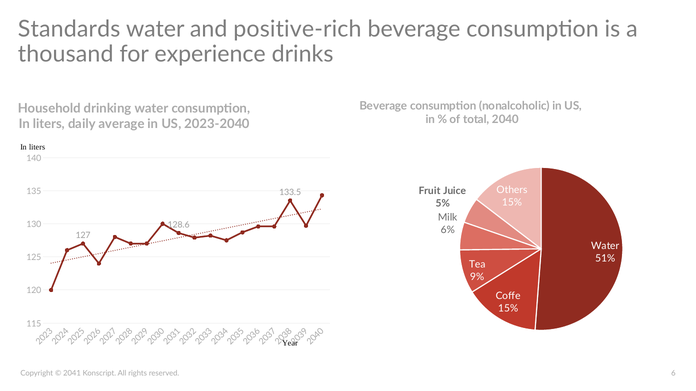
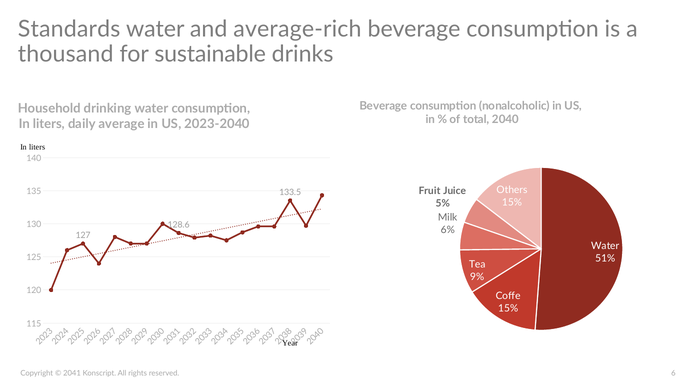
positive-rich: positive-rich -> average-rich
experience: experience -> sustainable
